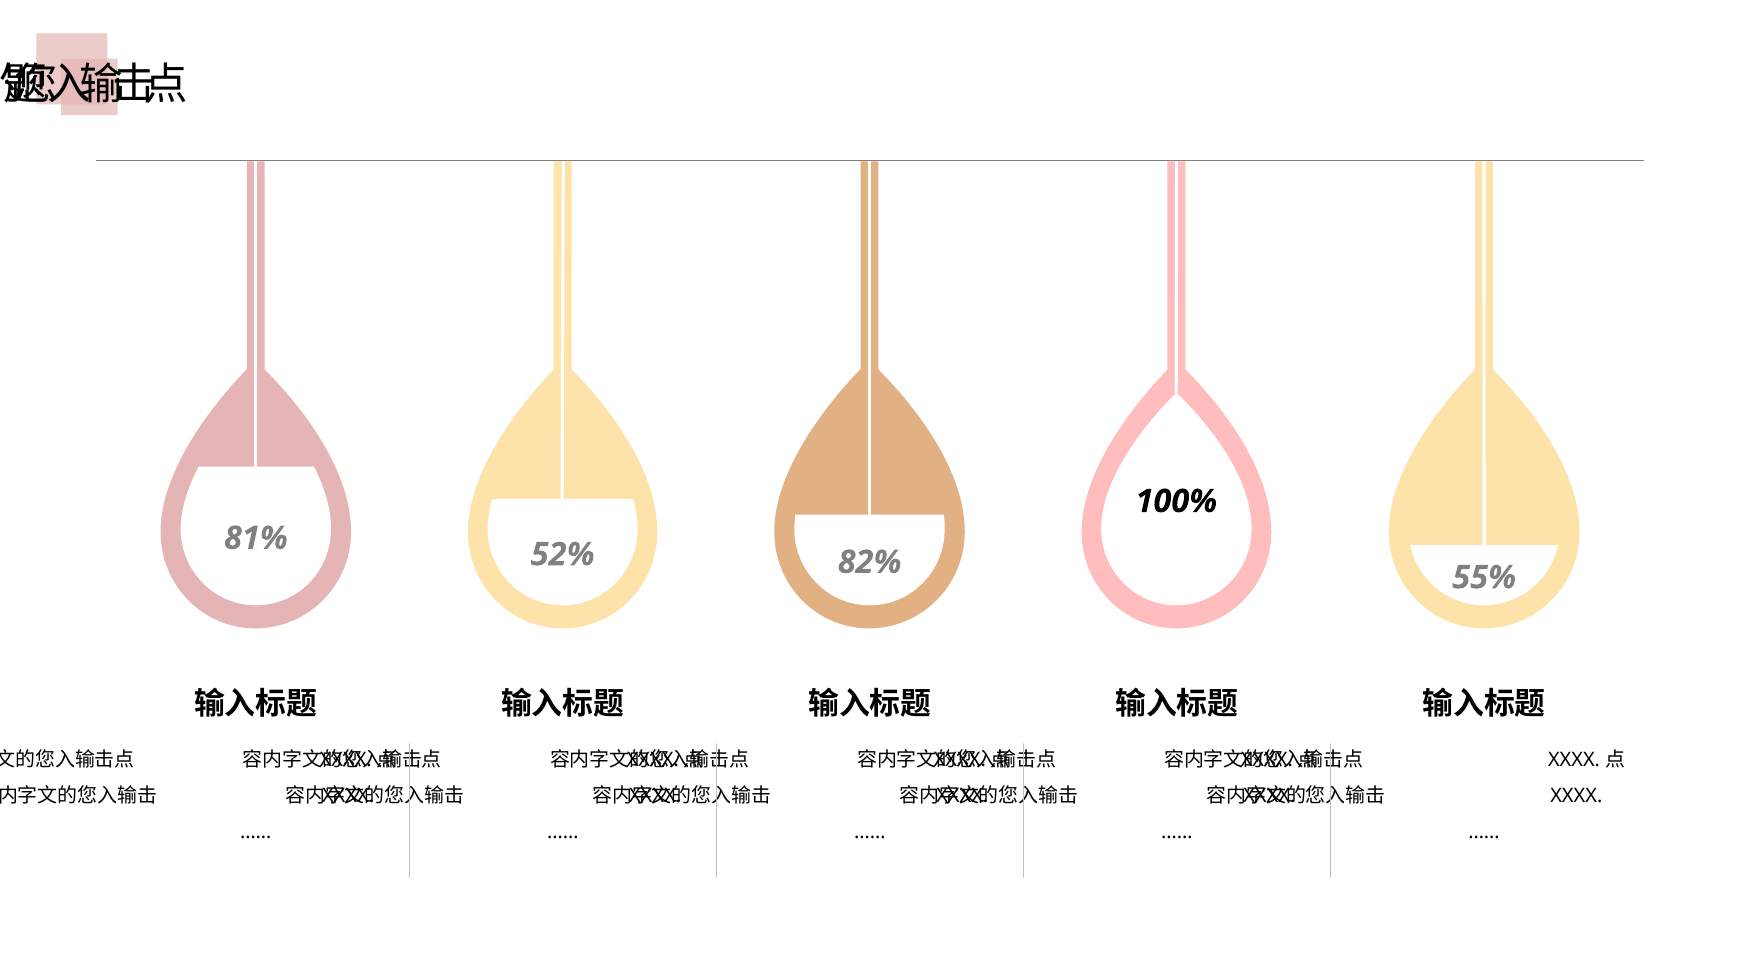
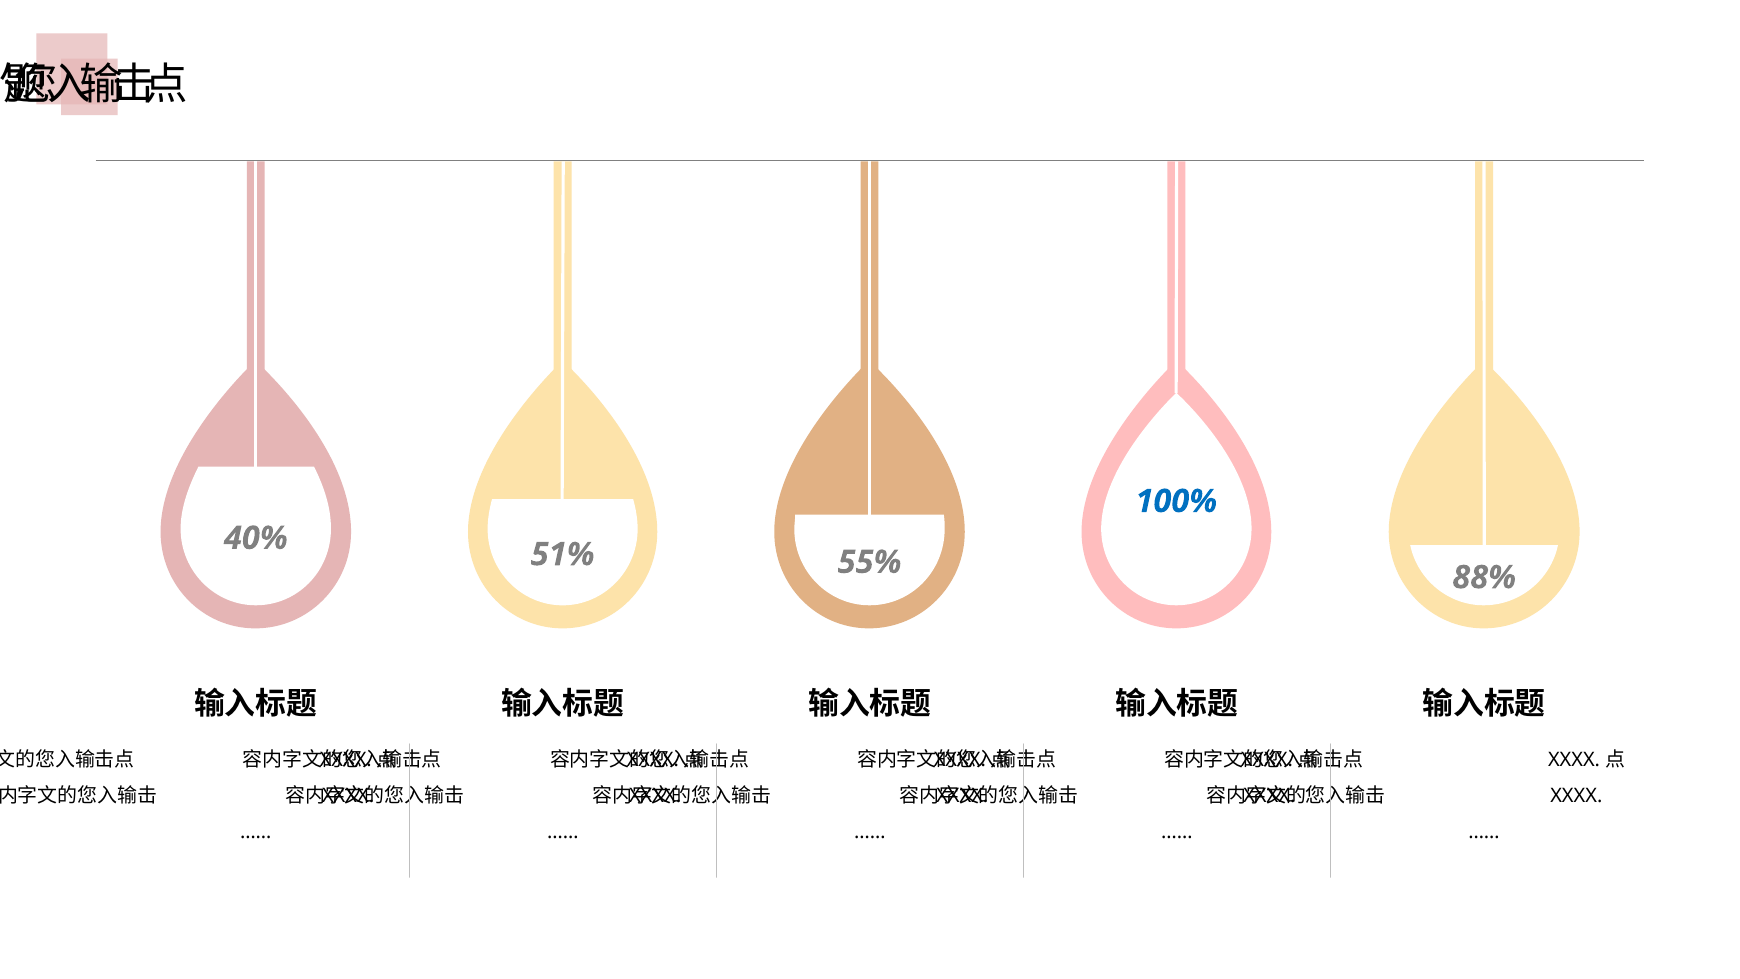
100% colour: black -> blue
81%: 81% -> 40%
52%: 52% -> 51%
82%: 82% -> 55%
55%: 55% -> 88%
